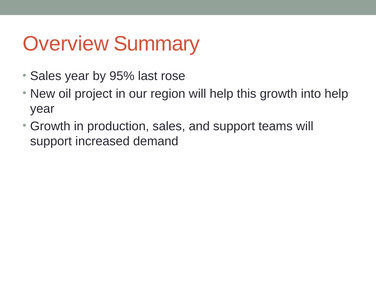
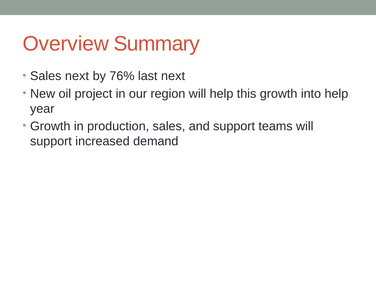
Sales year: year -> next
95%: 95% -> 76%
last rose: rose -> next
